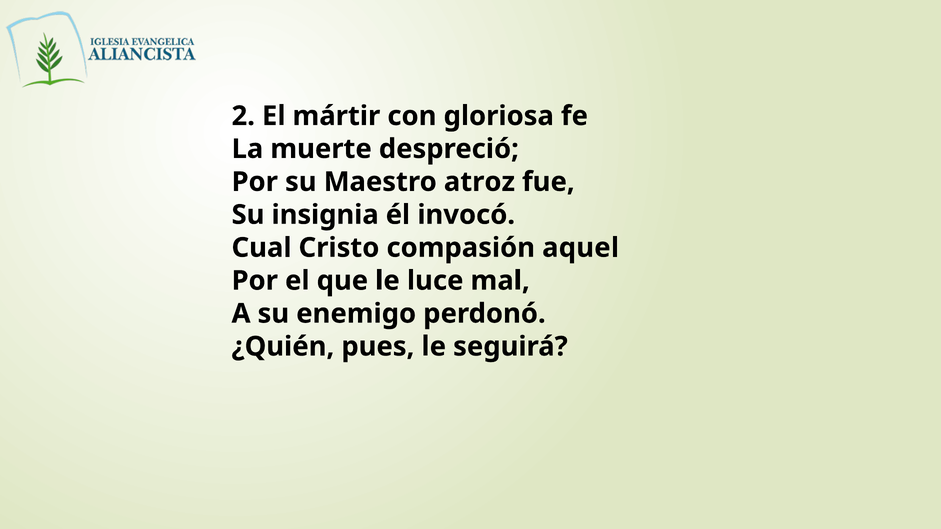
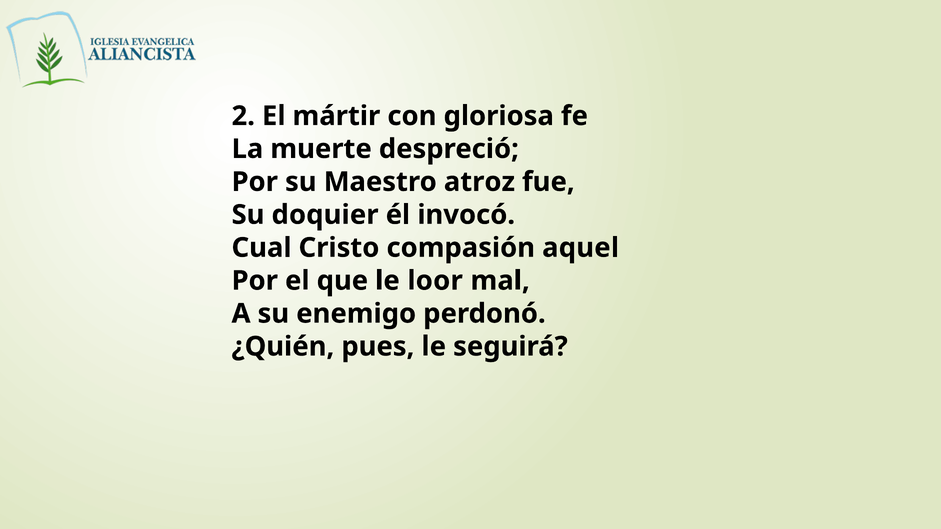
insignia: insignia -> doquier
luce: luce -> loor
